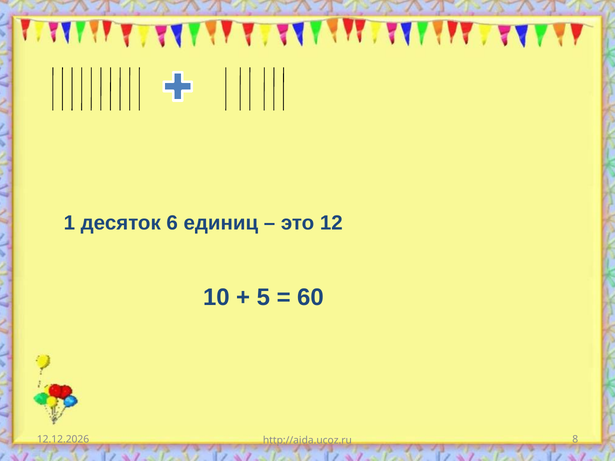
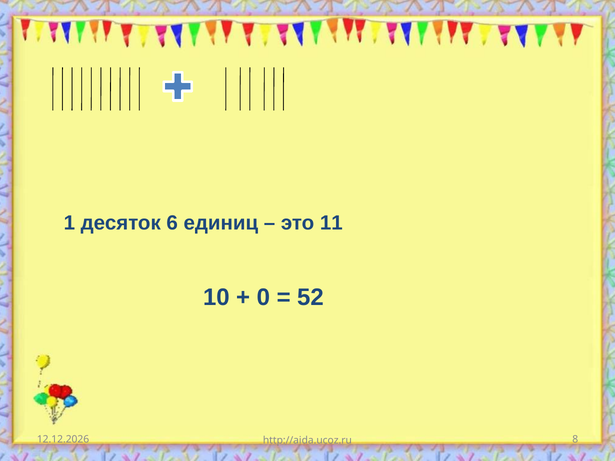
12: 12 -> 11
5: 5 -> 0
60: 60 -> 52
